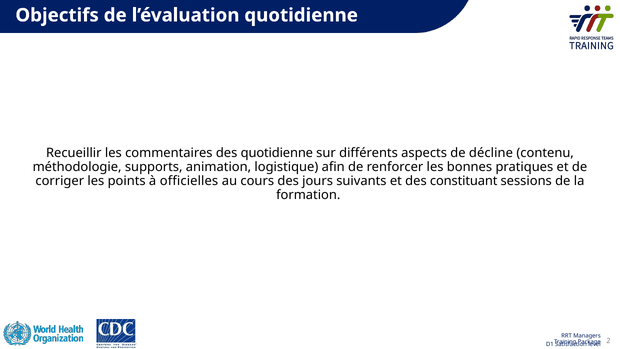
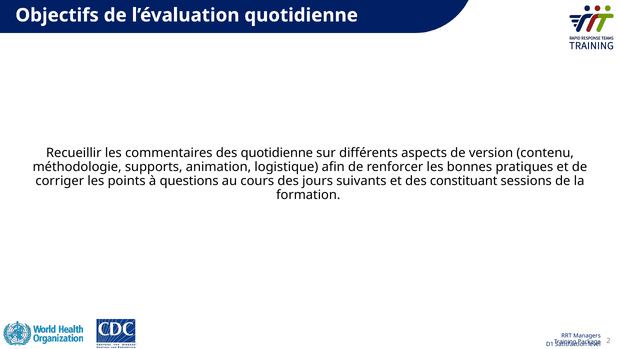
décline: décline -> version
officielles: officielles -> questions
